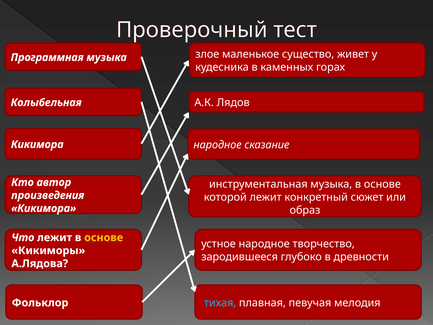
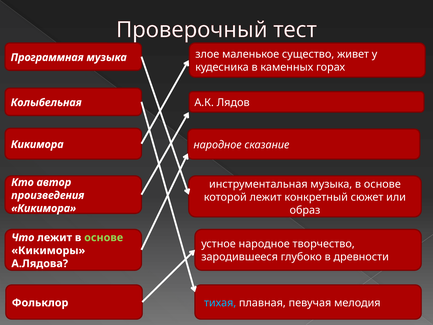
основе at (104, 237) colour: yellow -> light green
